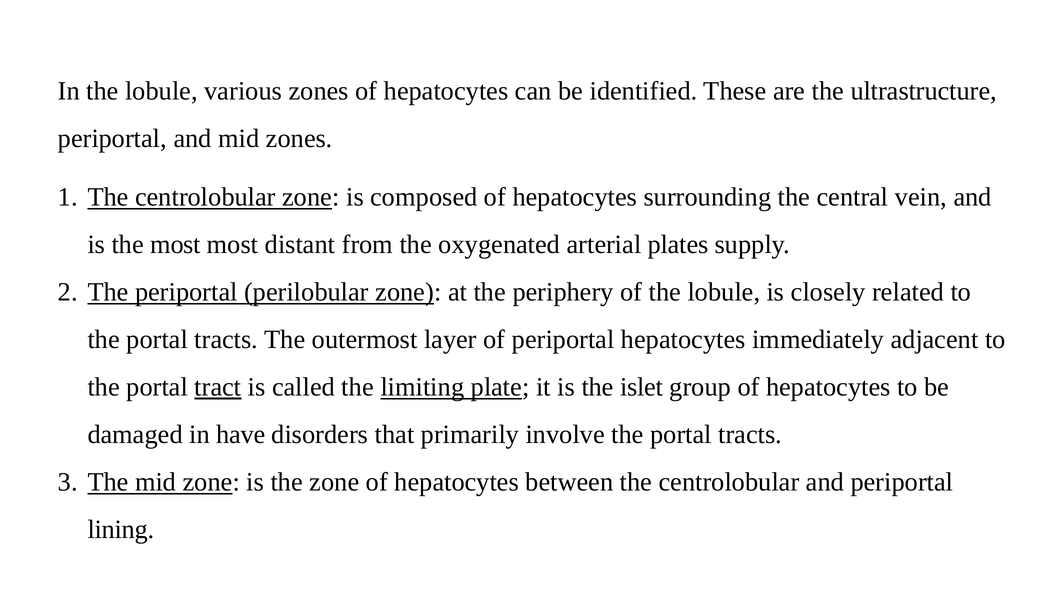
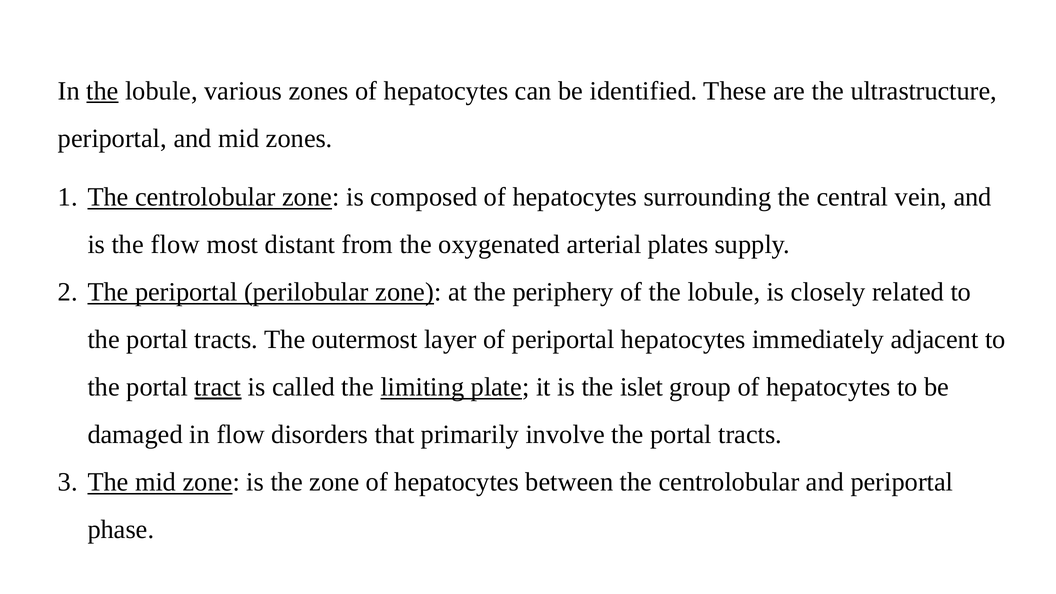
the at (102, 91) underline: none -> present
the most: most -> flow
in have: have -> flow
lining: lining -> phase
